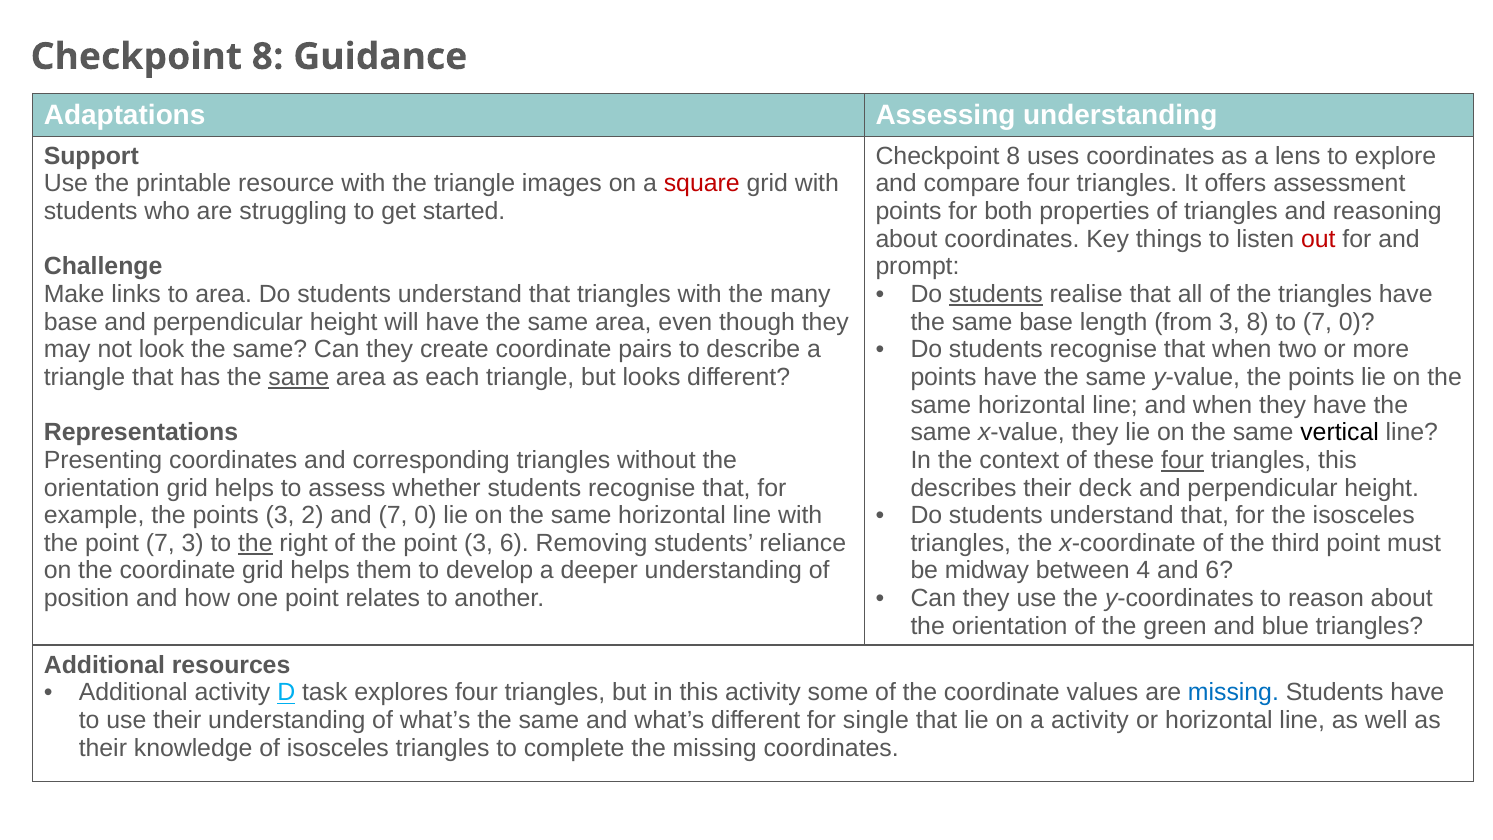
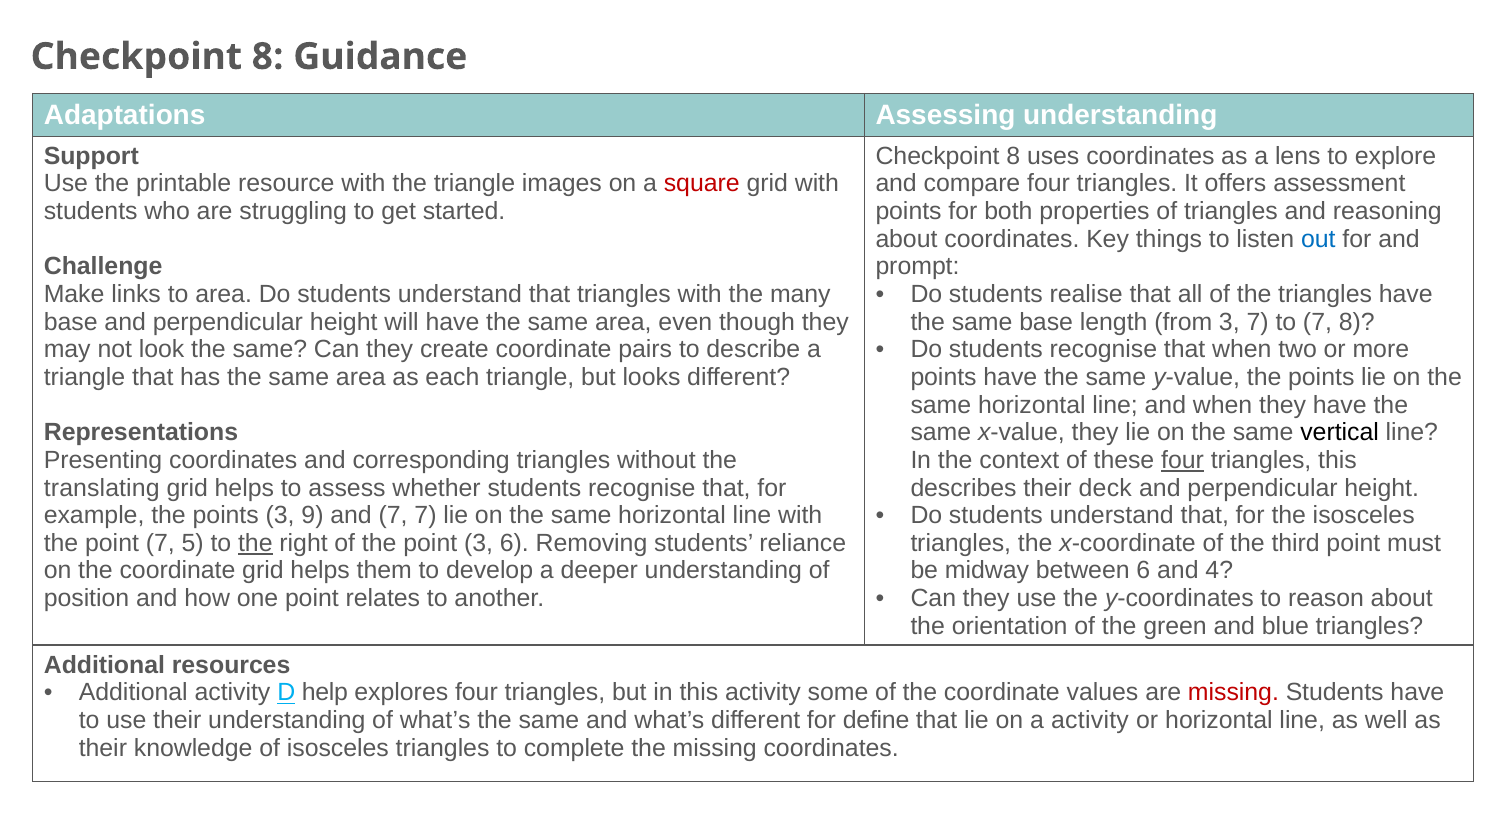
out colour: red -> blue
students at (996, 294) underline: present -> none
3 8: 8 -> 7
to 7 0: 0 -> 8
same at (299, 377) underline: present -> none
orientation at (102, 488): orientation -> translating
2: 2 -> 9
and 7 0: 0 -> 7
7 3: 3 -> 5
between 4: 4 -> 6
and 6: 6 -> 4
task: task -> help
missing at (1233, 692) colour: blue -> red
single: single -> define
